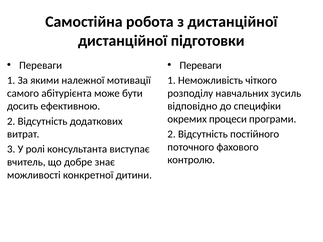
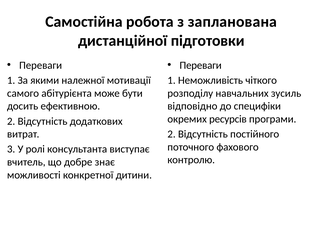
з дистанційної: дистанційної -> запланована
процеси: процеси -> ресурсів
